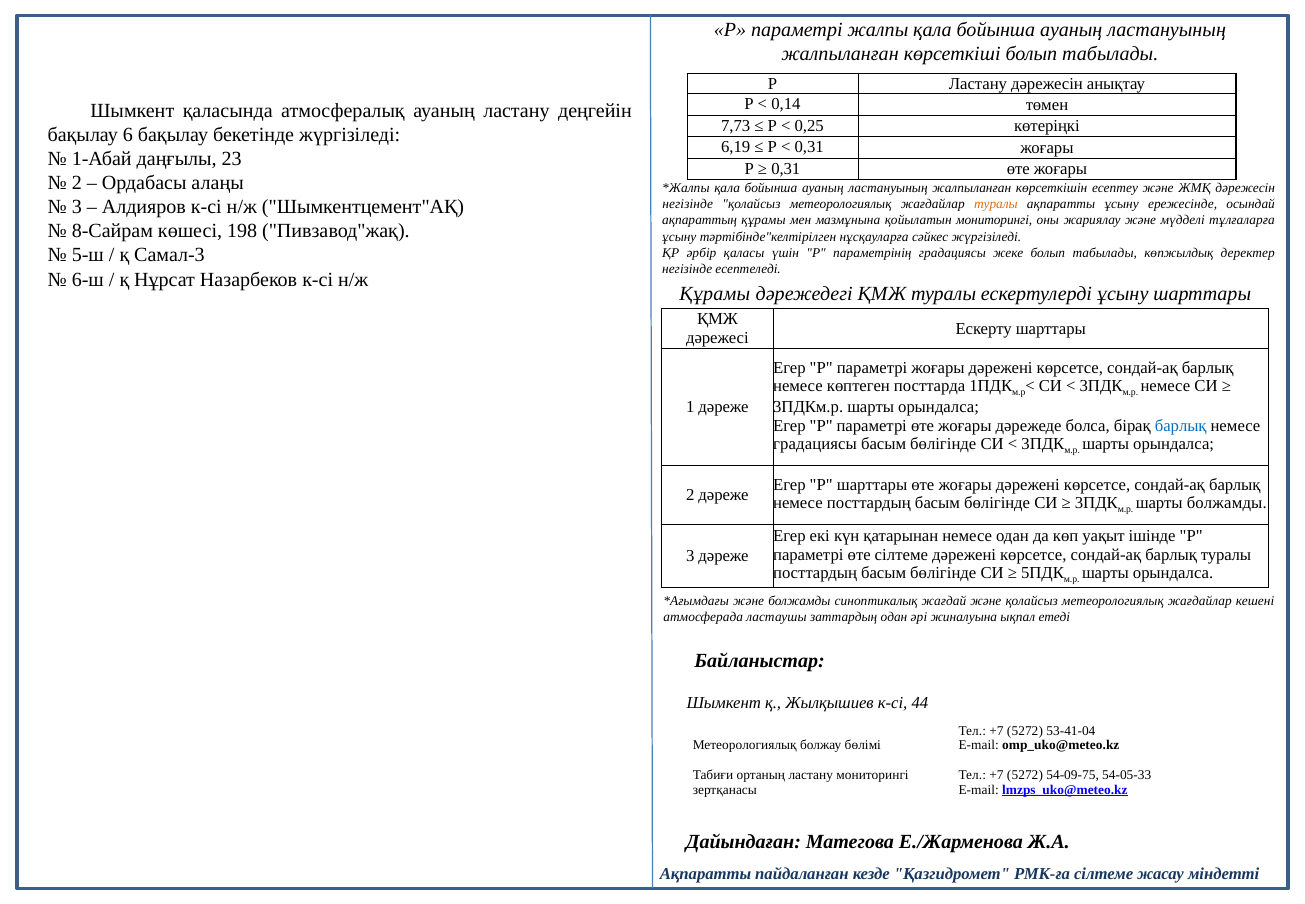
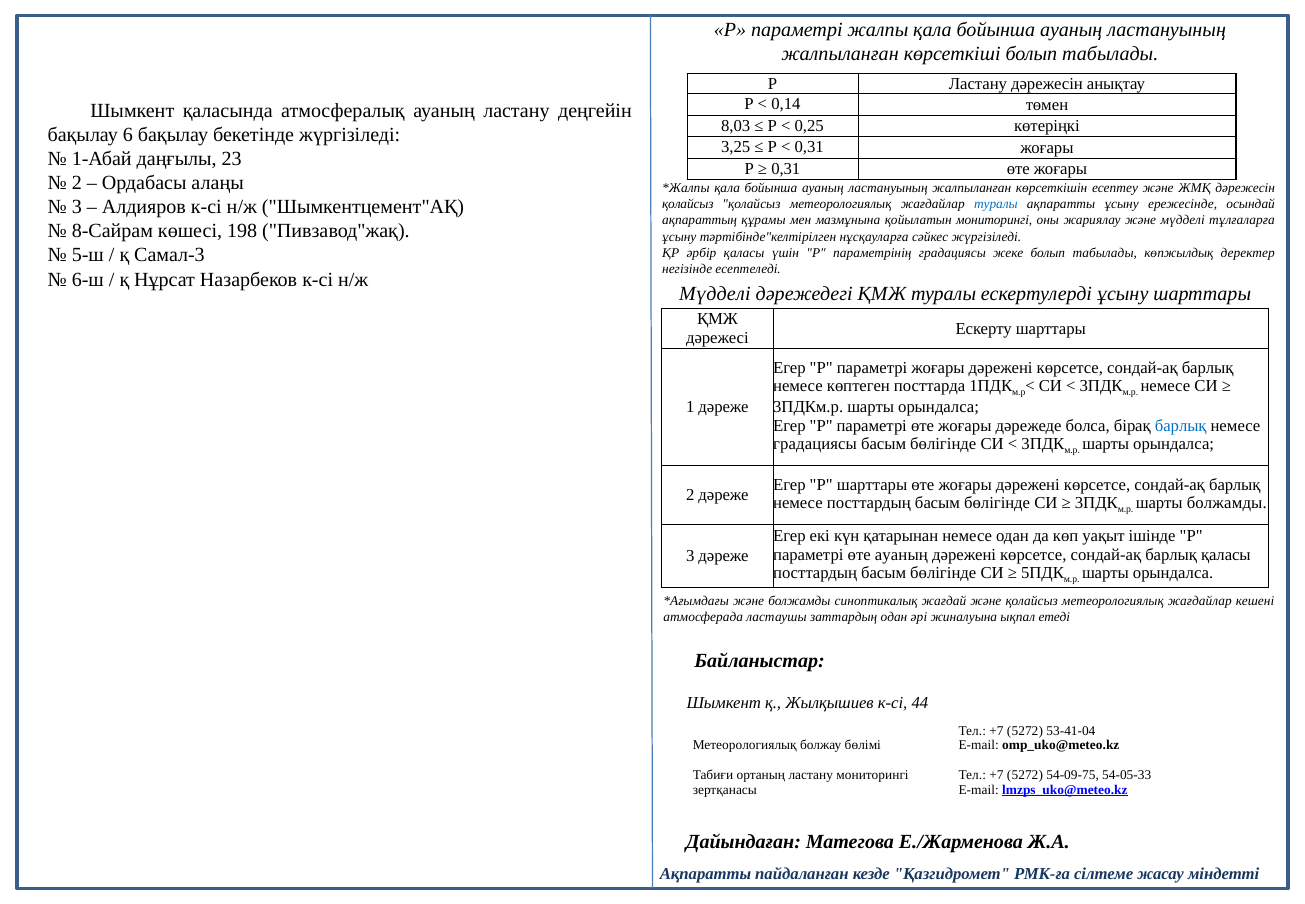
7,73: 7,73 -> 8,03
6,19: 6,19 -> 3,25
негізінде at (688, 204): негізінде -> қолайсыз
туралы at (996, 204) colour: orange -> blue
Құрамы at (715, 294): Құрамы -> Мүдделі
өте сілтеме: сілтеме -> ауаның
барлық туралы: туралы -> қаласы
